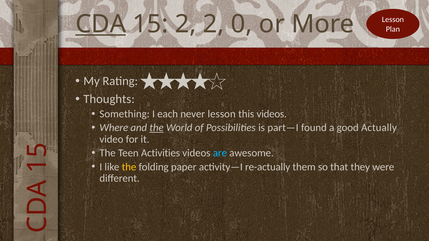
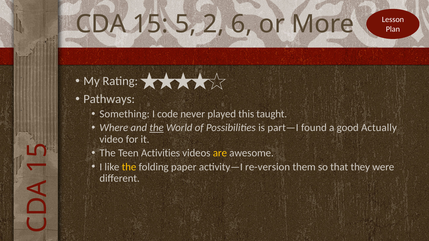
CDA underline: present -> none
15 2: 2 -> 5
0: 0 -> 6
Thoughts: Thoughts -> Pathways
each: each -> code
never lesson: lesson -> played
this videos: videos -> taught
are colour: light blue -> yellow
re-actually: re-actually -> re-version
